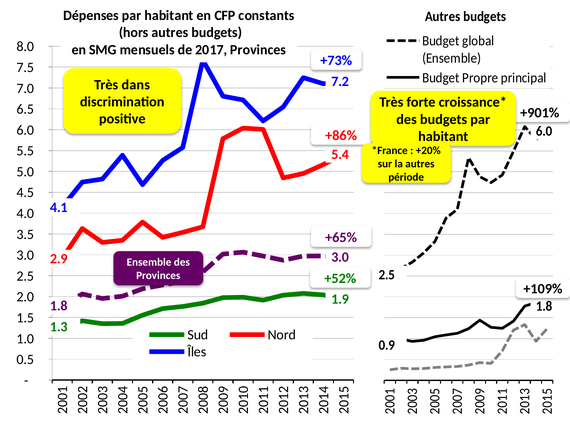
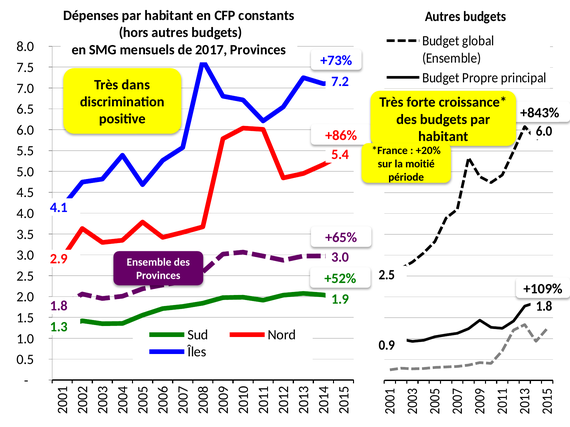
+901%: +901% -> +843%
la autres: autres -> moitié
